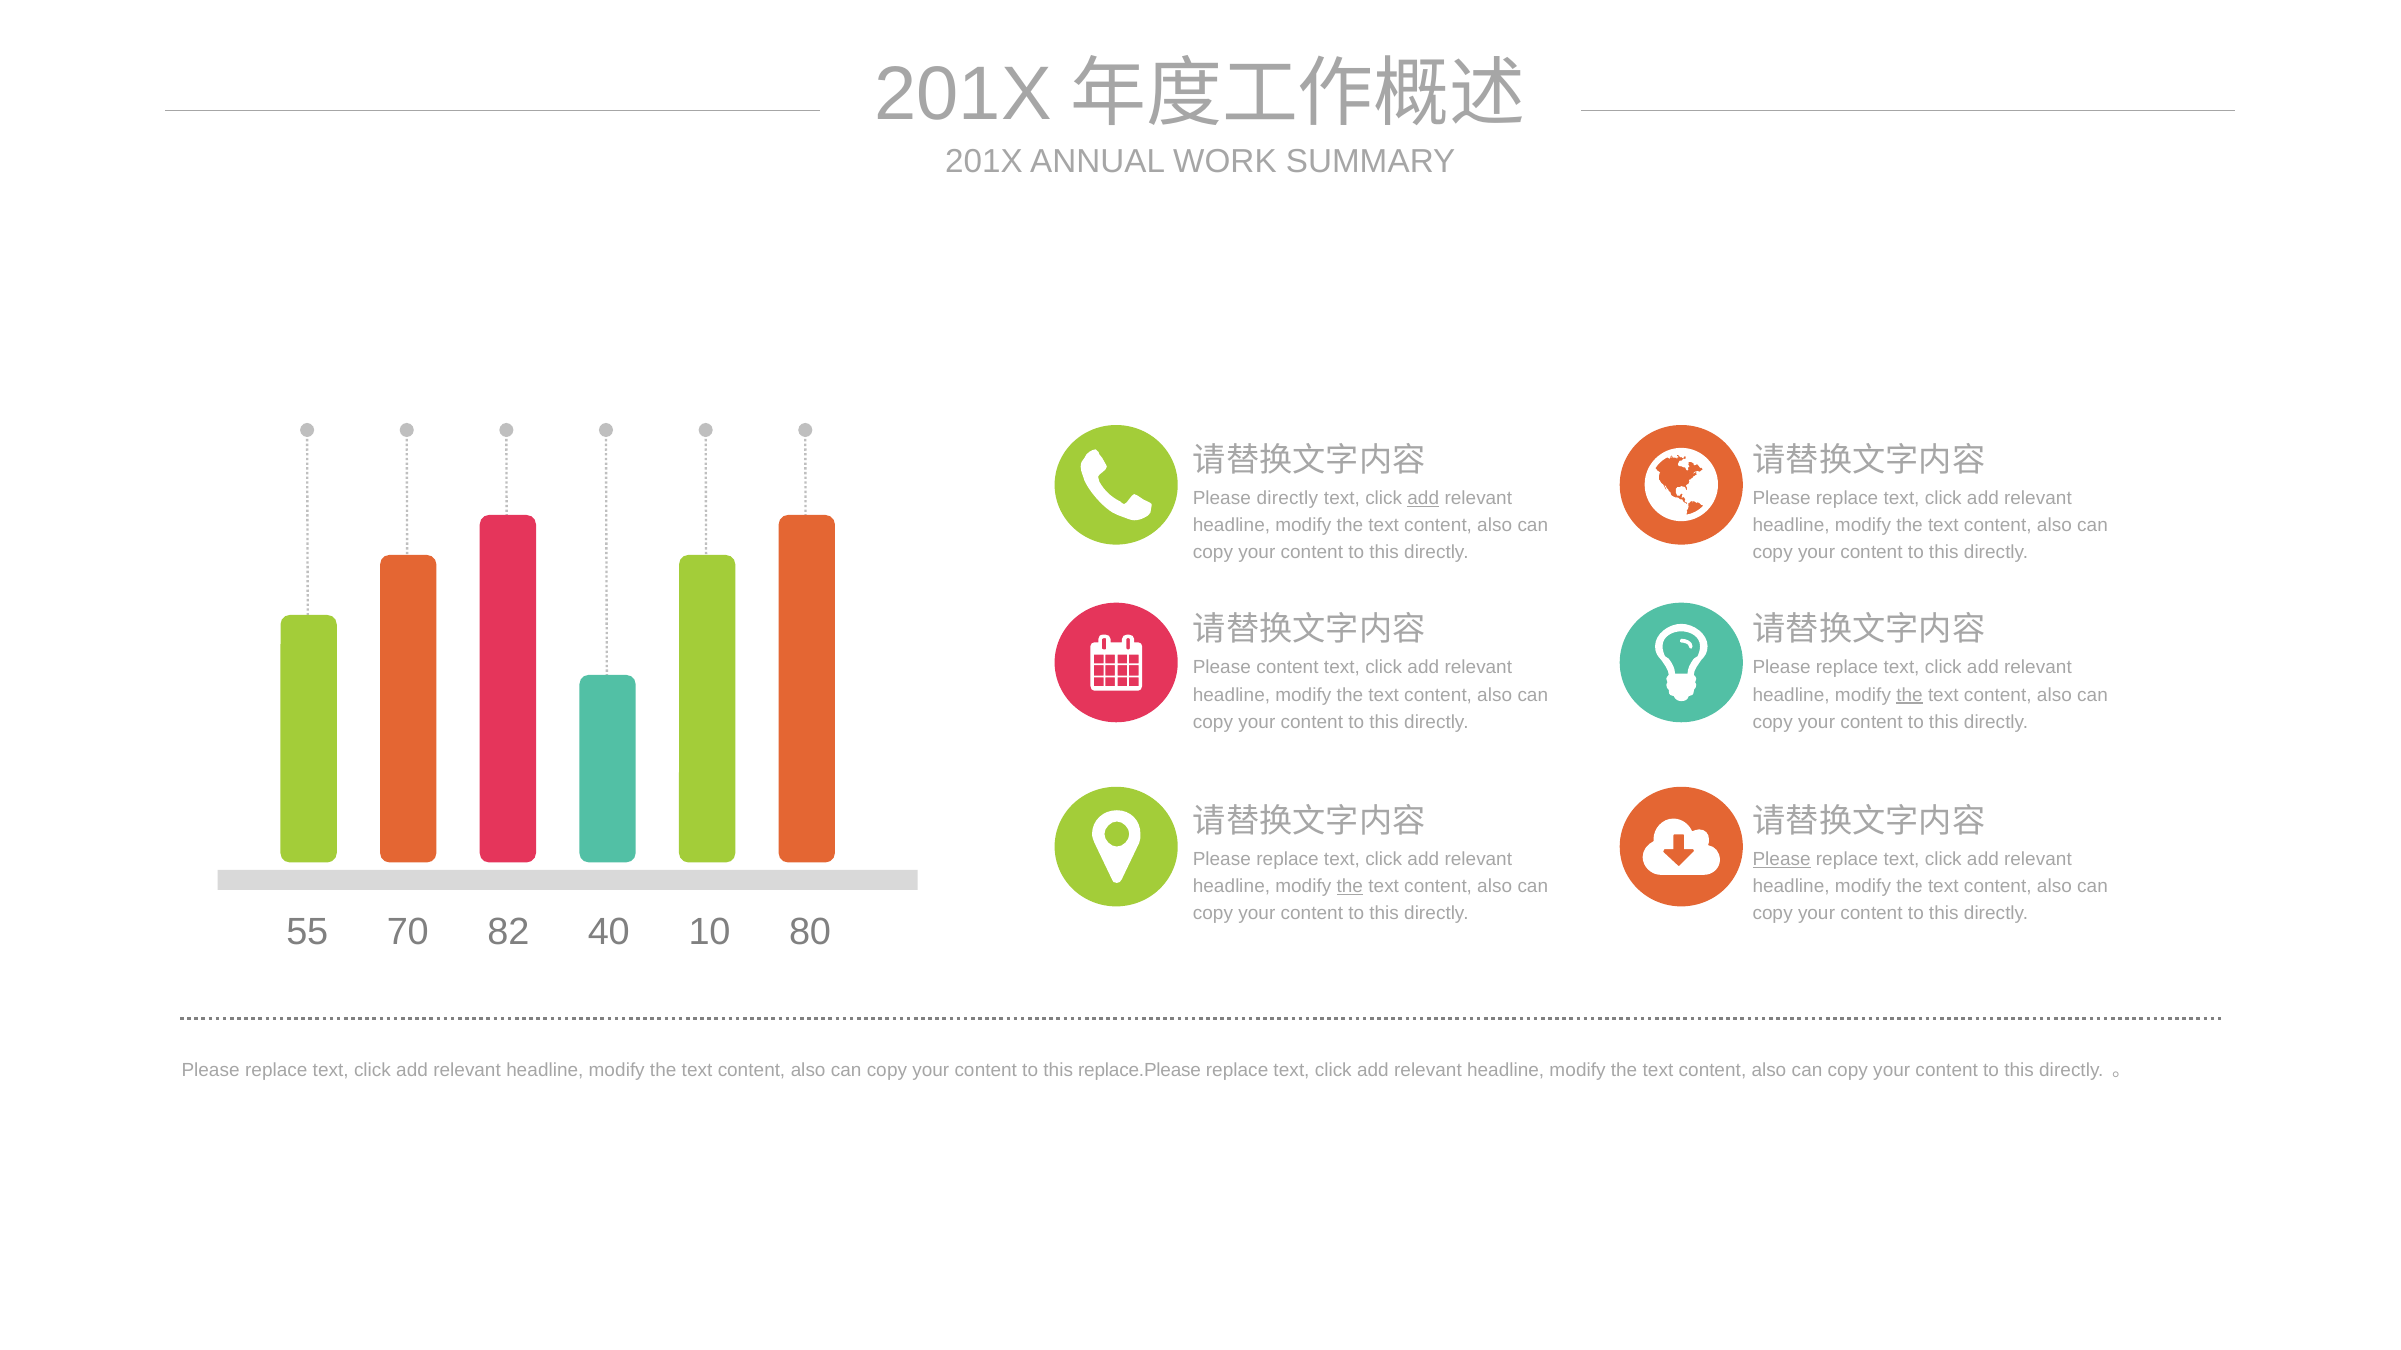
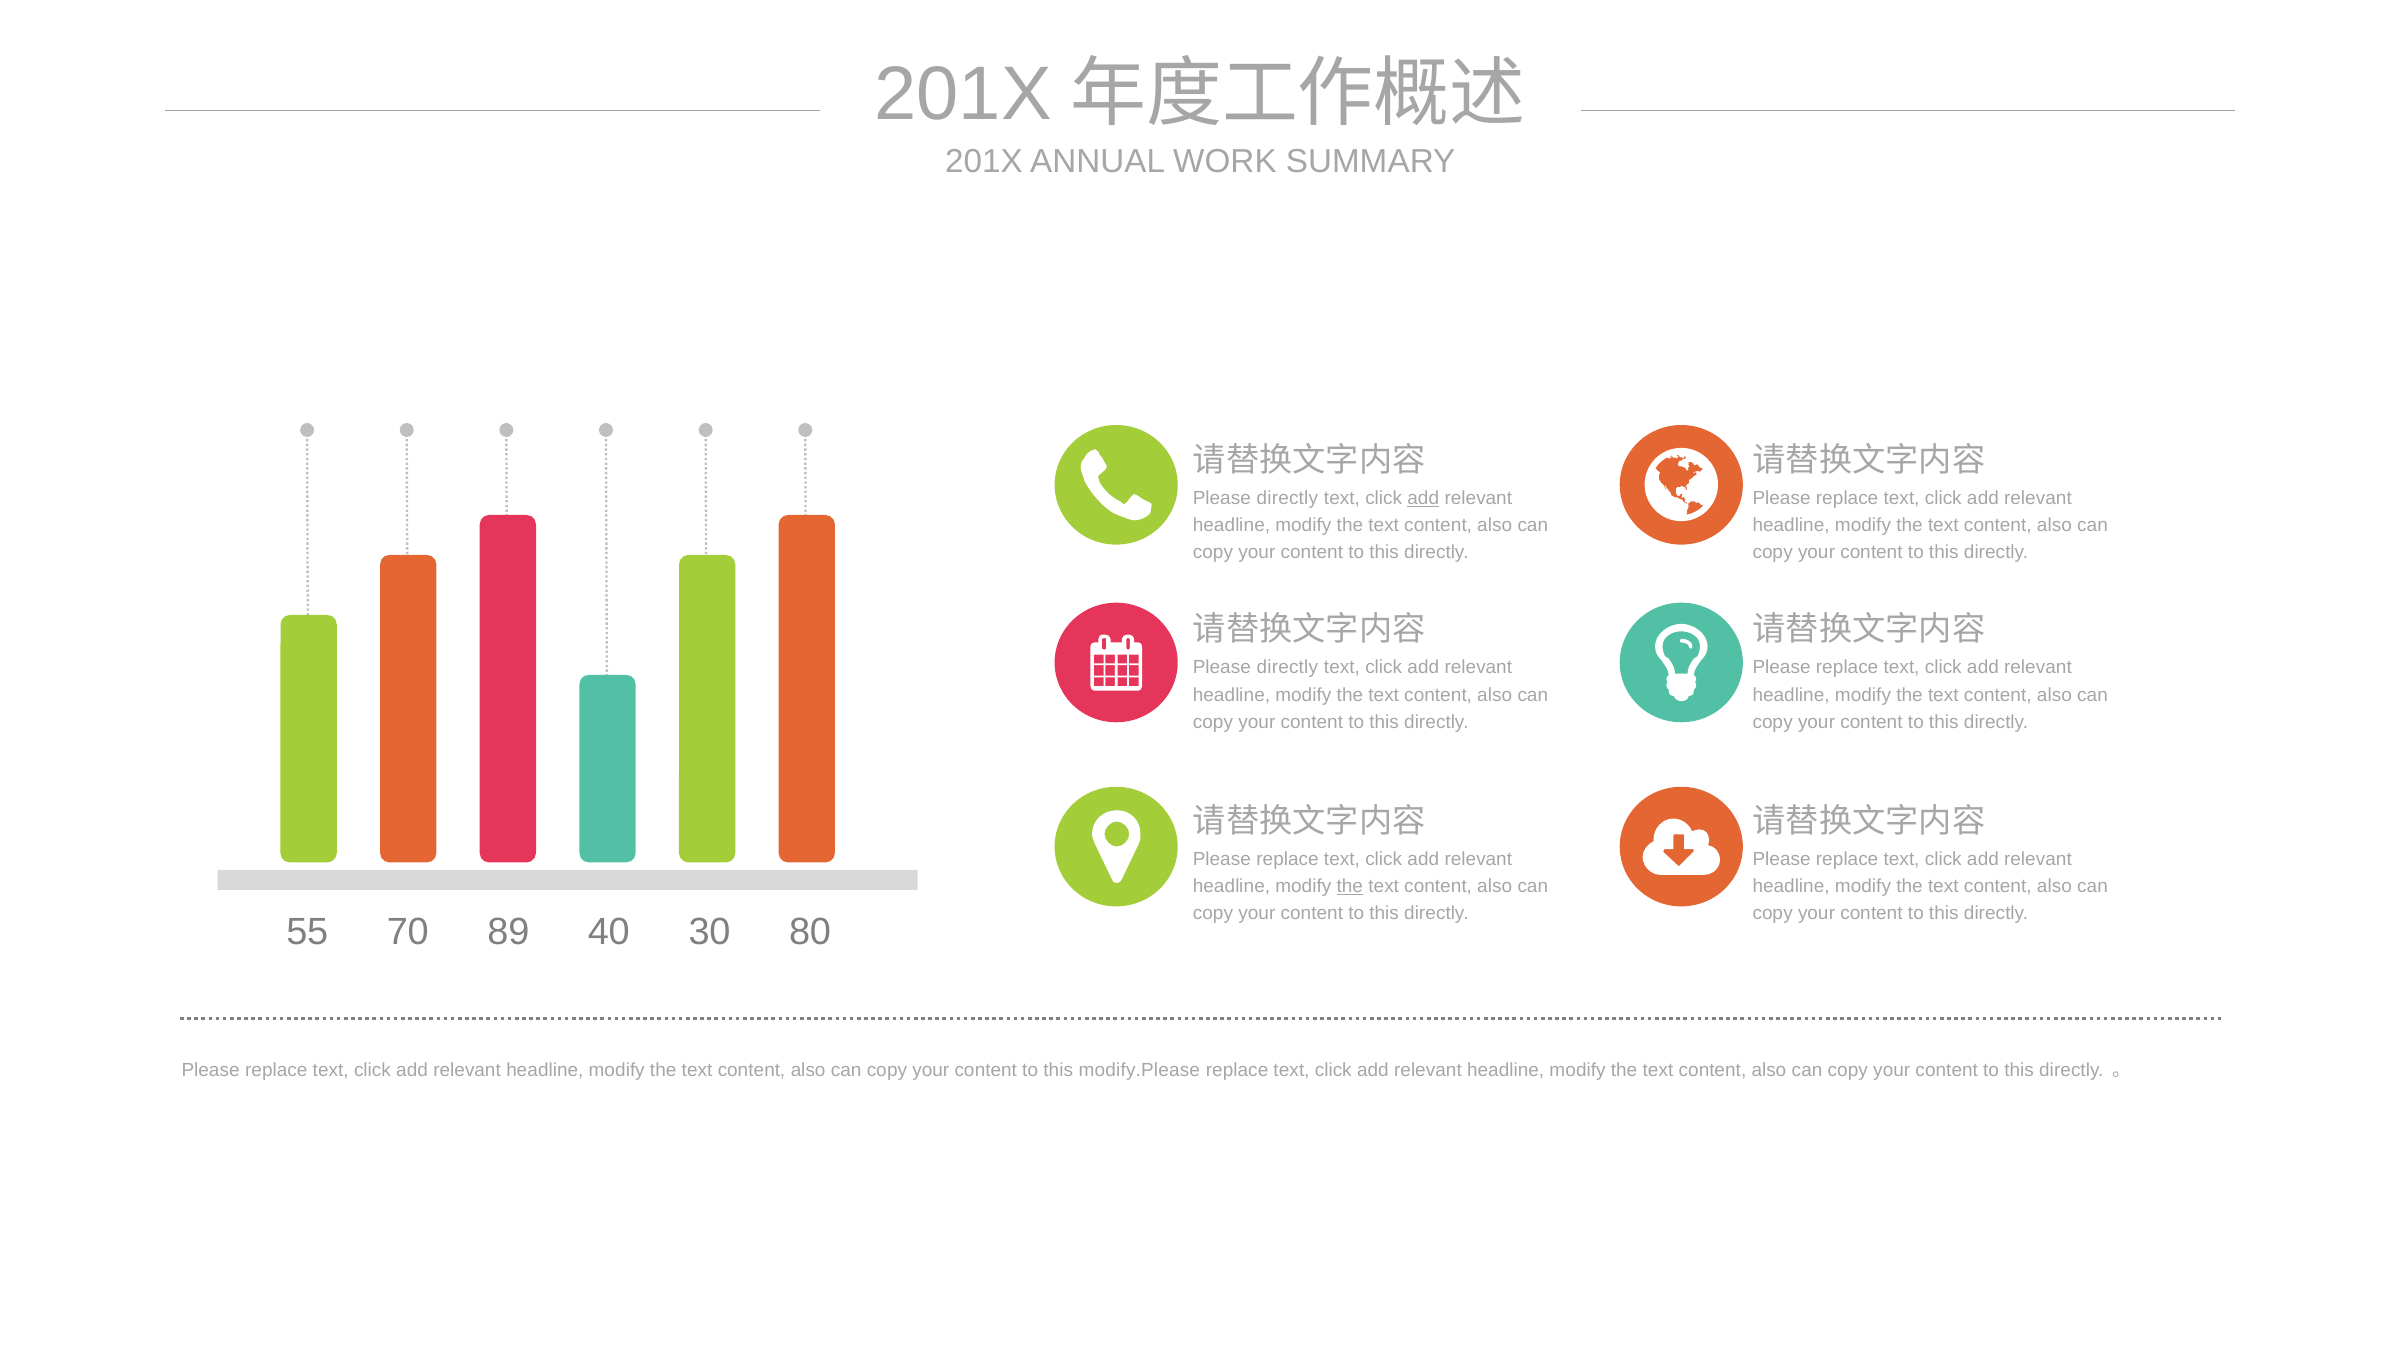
content at (1287, 668): content -> directly
the at (1909, 695) underline: present -> none
Please at (1782, 859) underline: present -> none
82: 82 -> 89
10: 10 -> 30
replace.Please: replace.Please -> modify.Please
